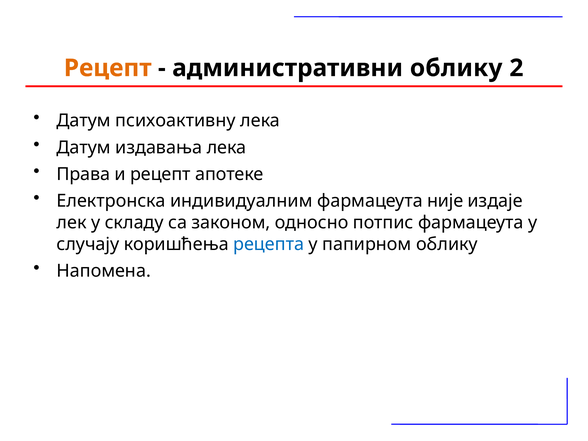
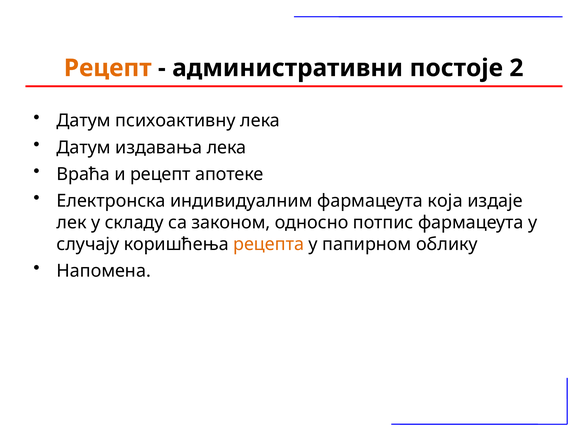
административни облику: облику -> постоје
Права: Права -> Враћа
није: није -> која
рецепта colour: blue -> orange
